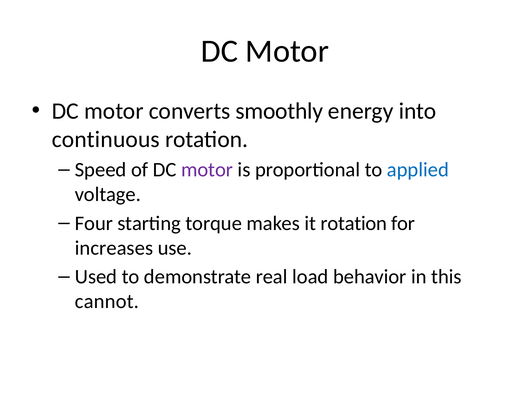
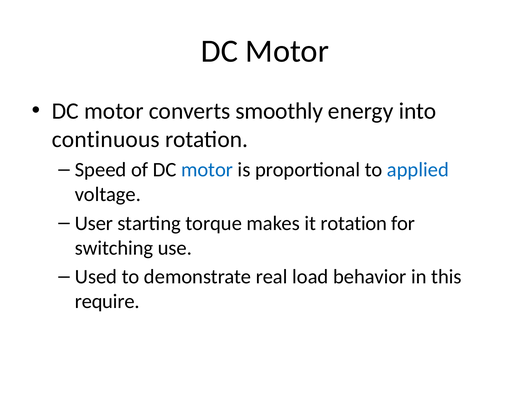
motor at (207, 170) colour: purple -> blue
Four: Four -> User
increases: increases -> switching
cannot: cannot -> require
